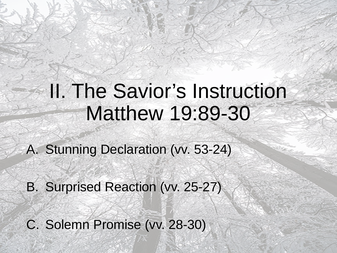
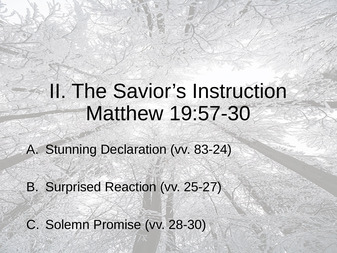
19:89-30: 19:89-30 -> 19:57-30
53-24: 53-24 -> 83-24
